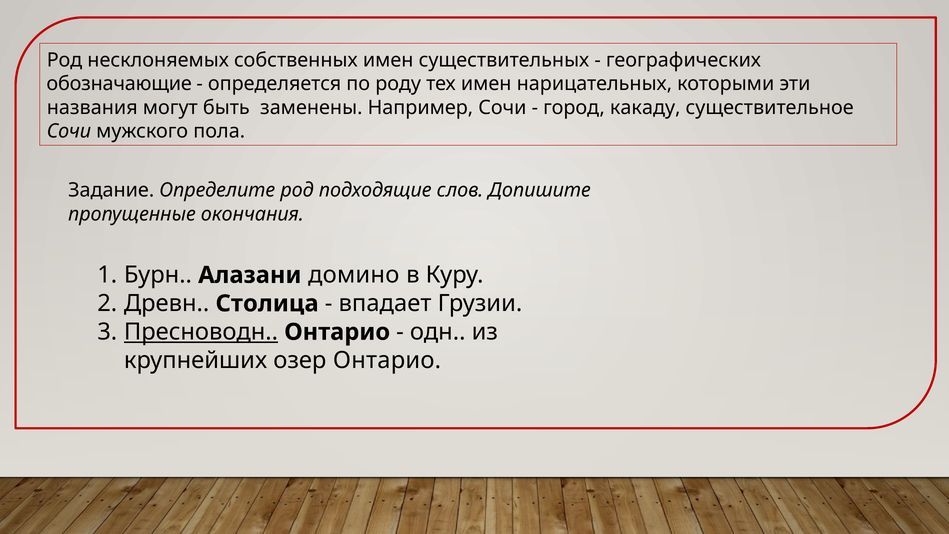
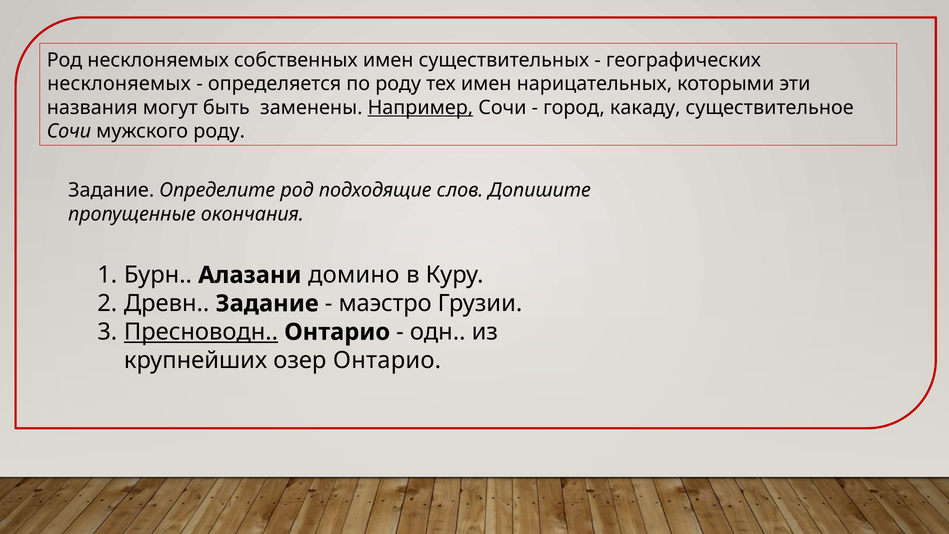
обозначающие at (119, 84): обозначающие -> несклоняемых
Например underline: none -> present
мужского пола: пола -> роду
Древн Столица: Столица -> Задание
впадает: впадает -> маэстро
